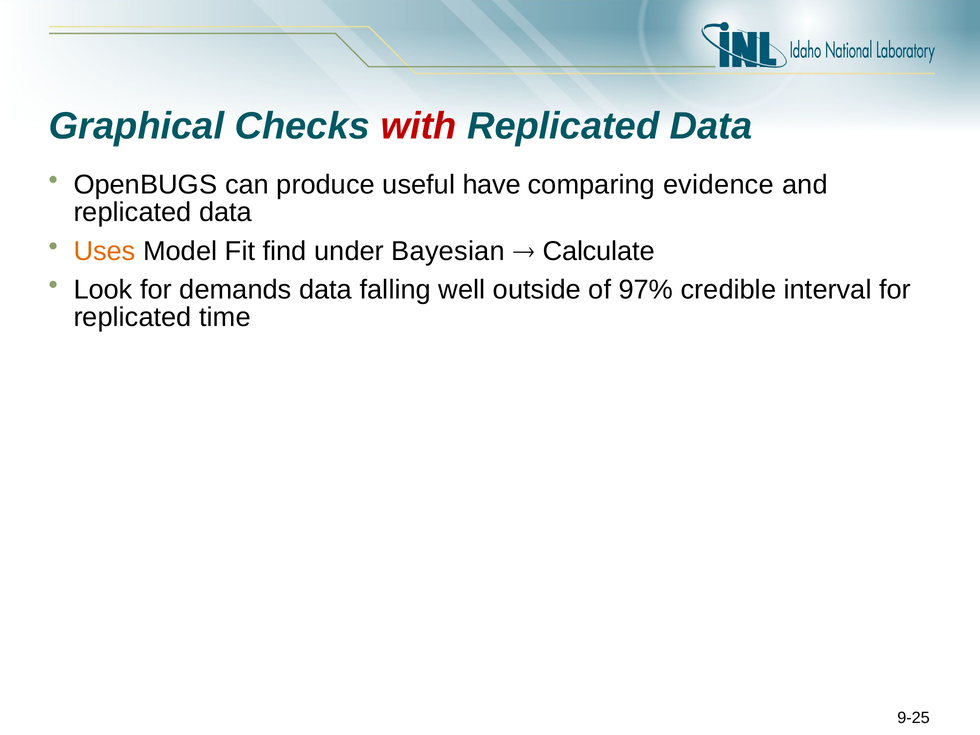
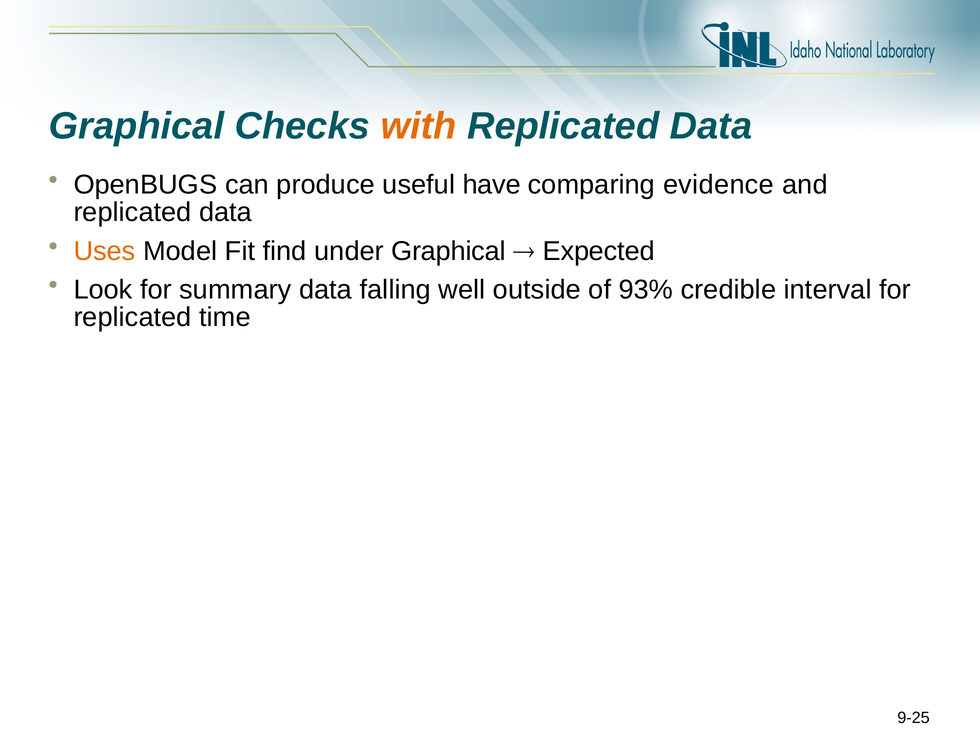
with colour: red -> orange
under Bayesian: Bayesian -> Graphical
Calculate: Calculate -> Expected
demands: demands -> summary
97%: 97% -> 93%
